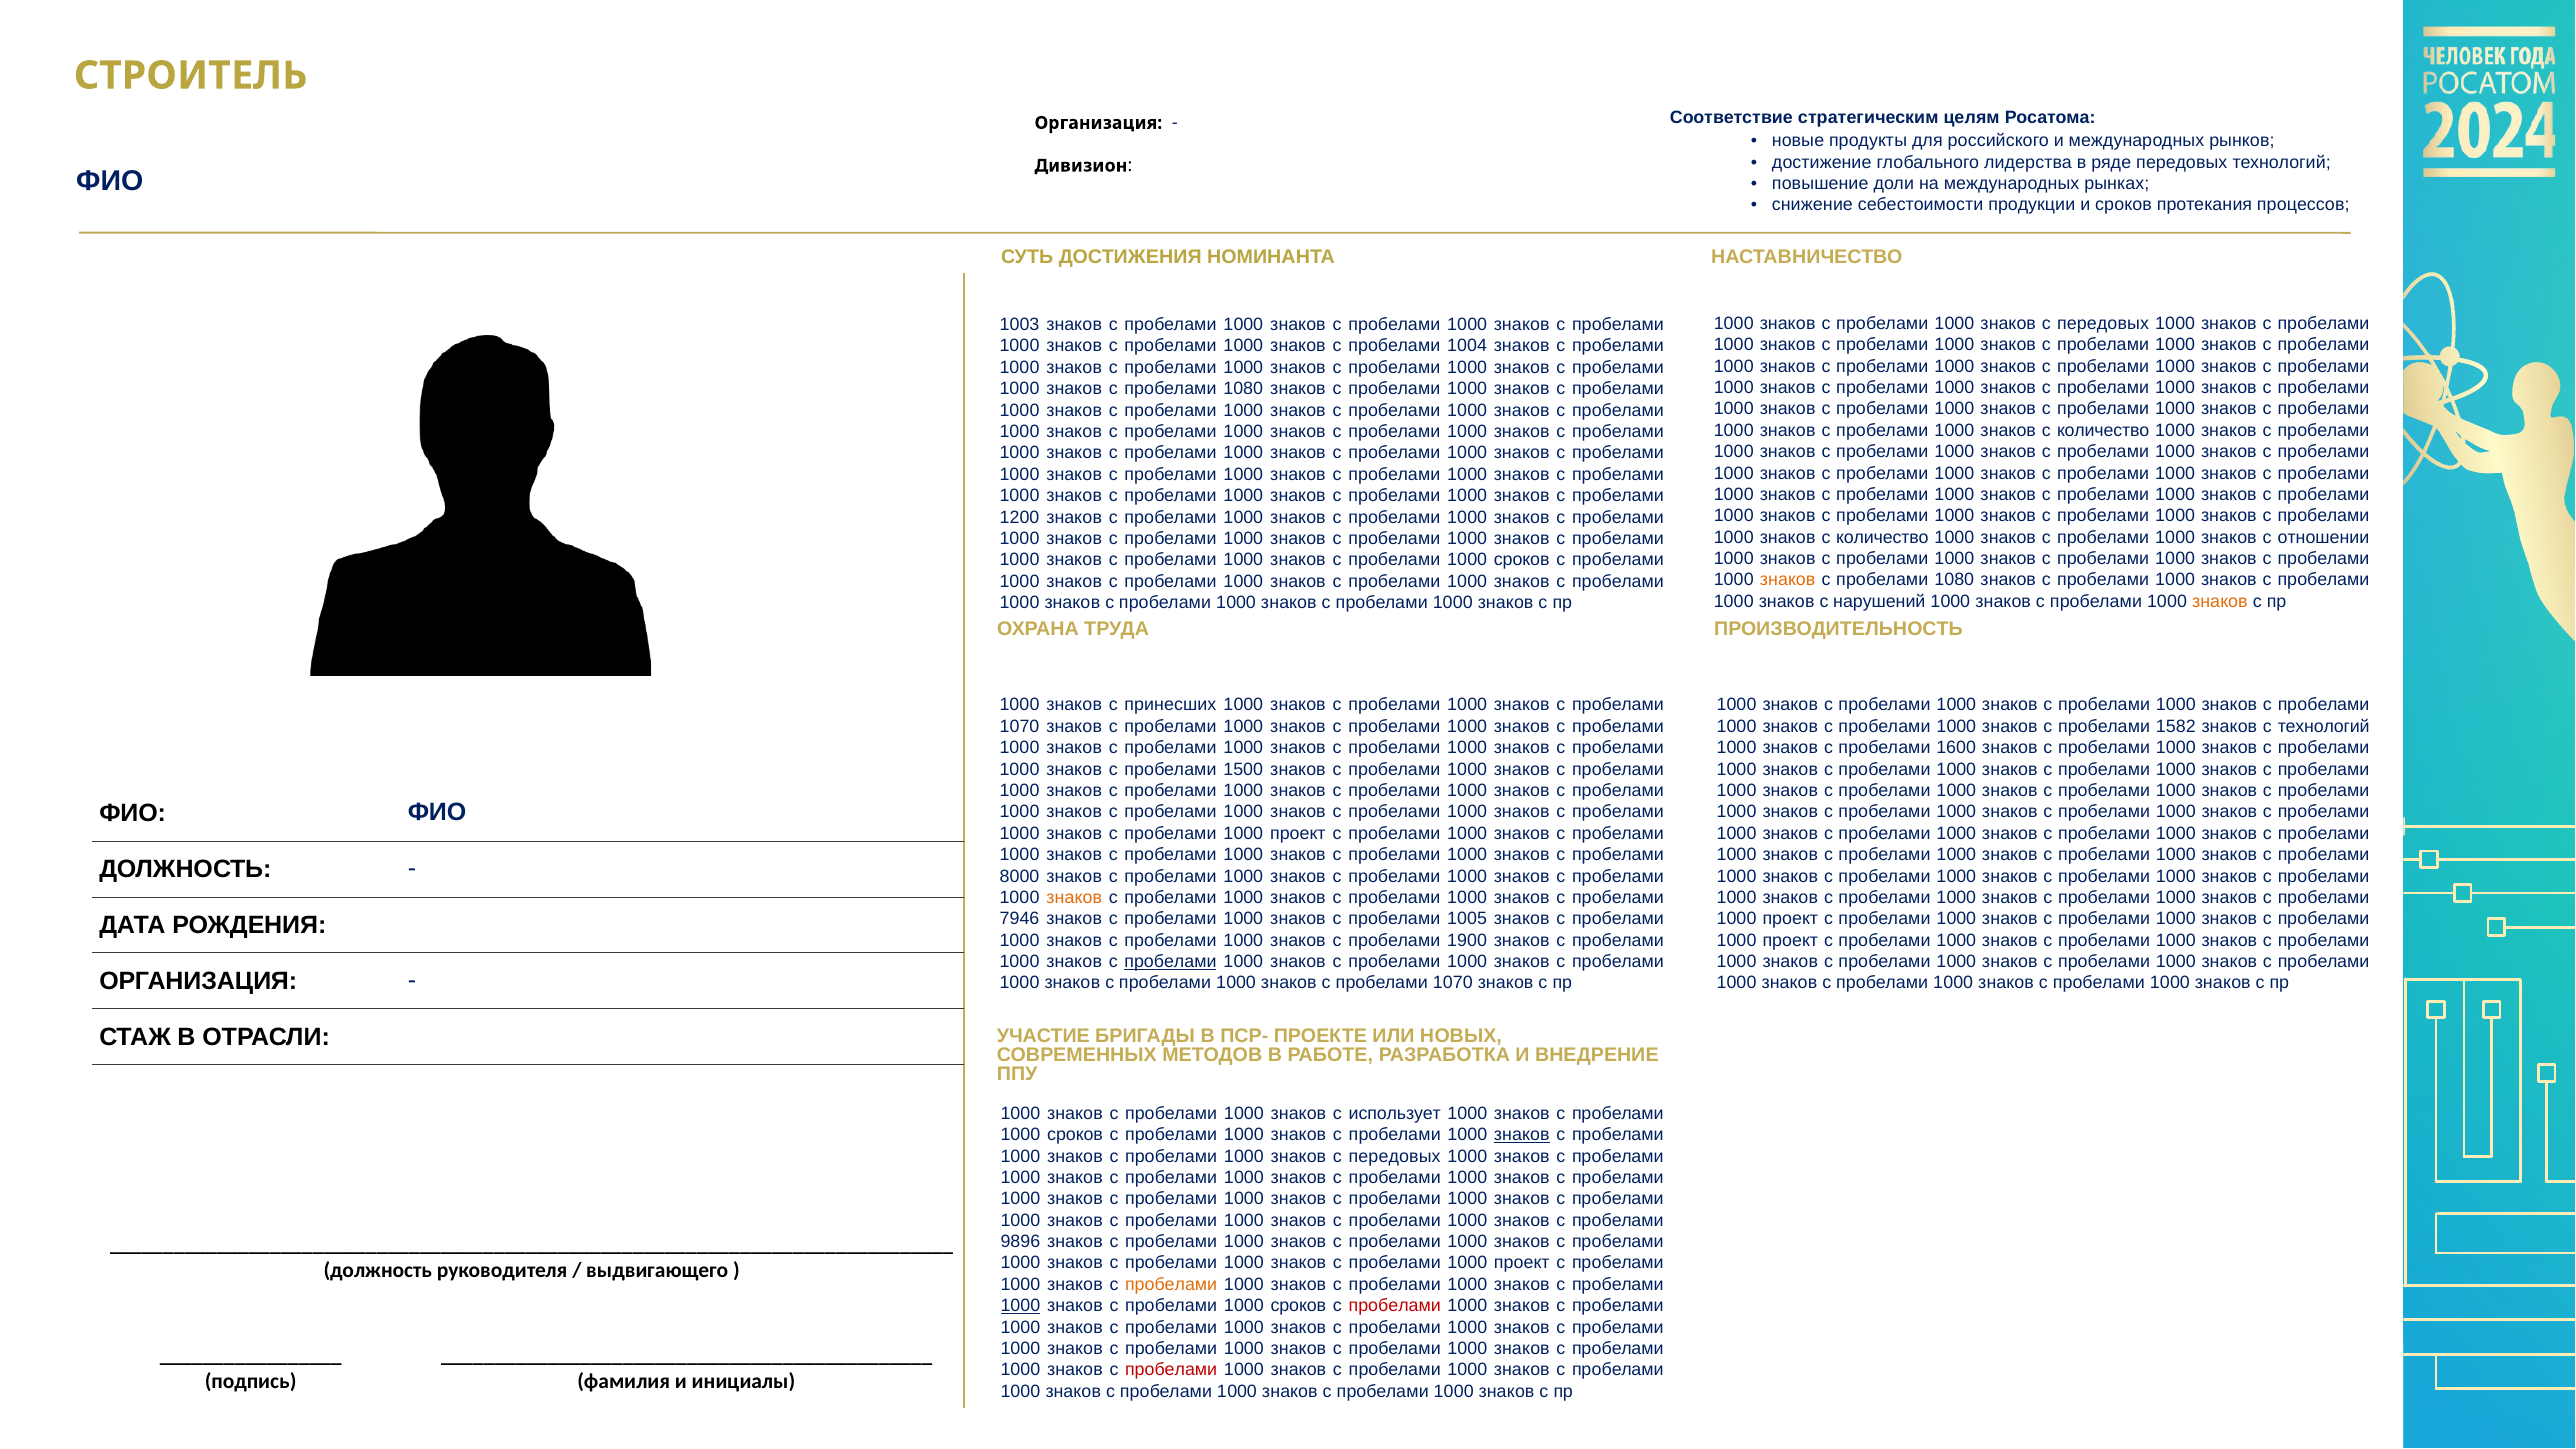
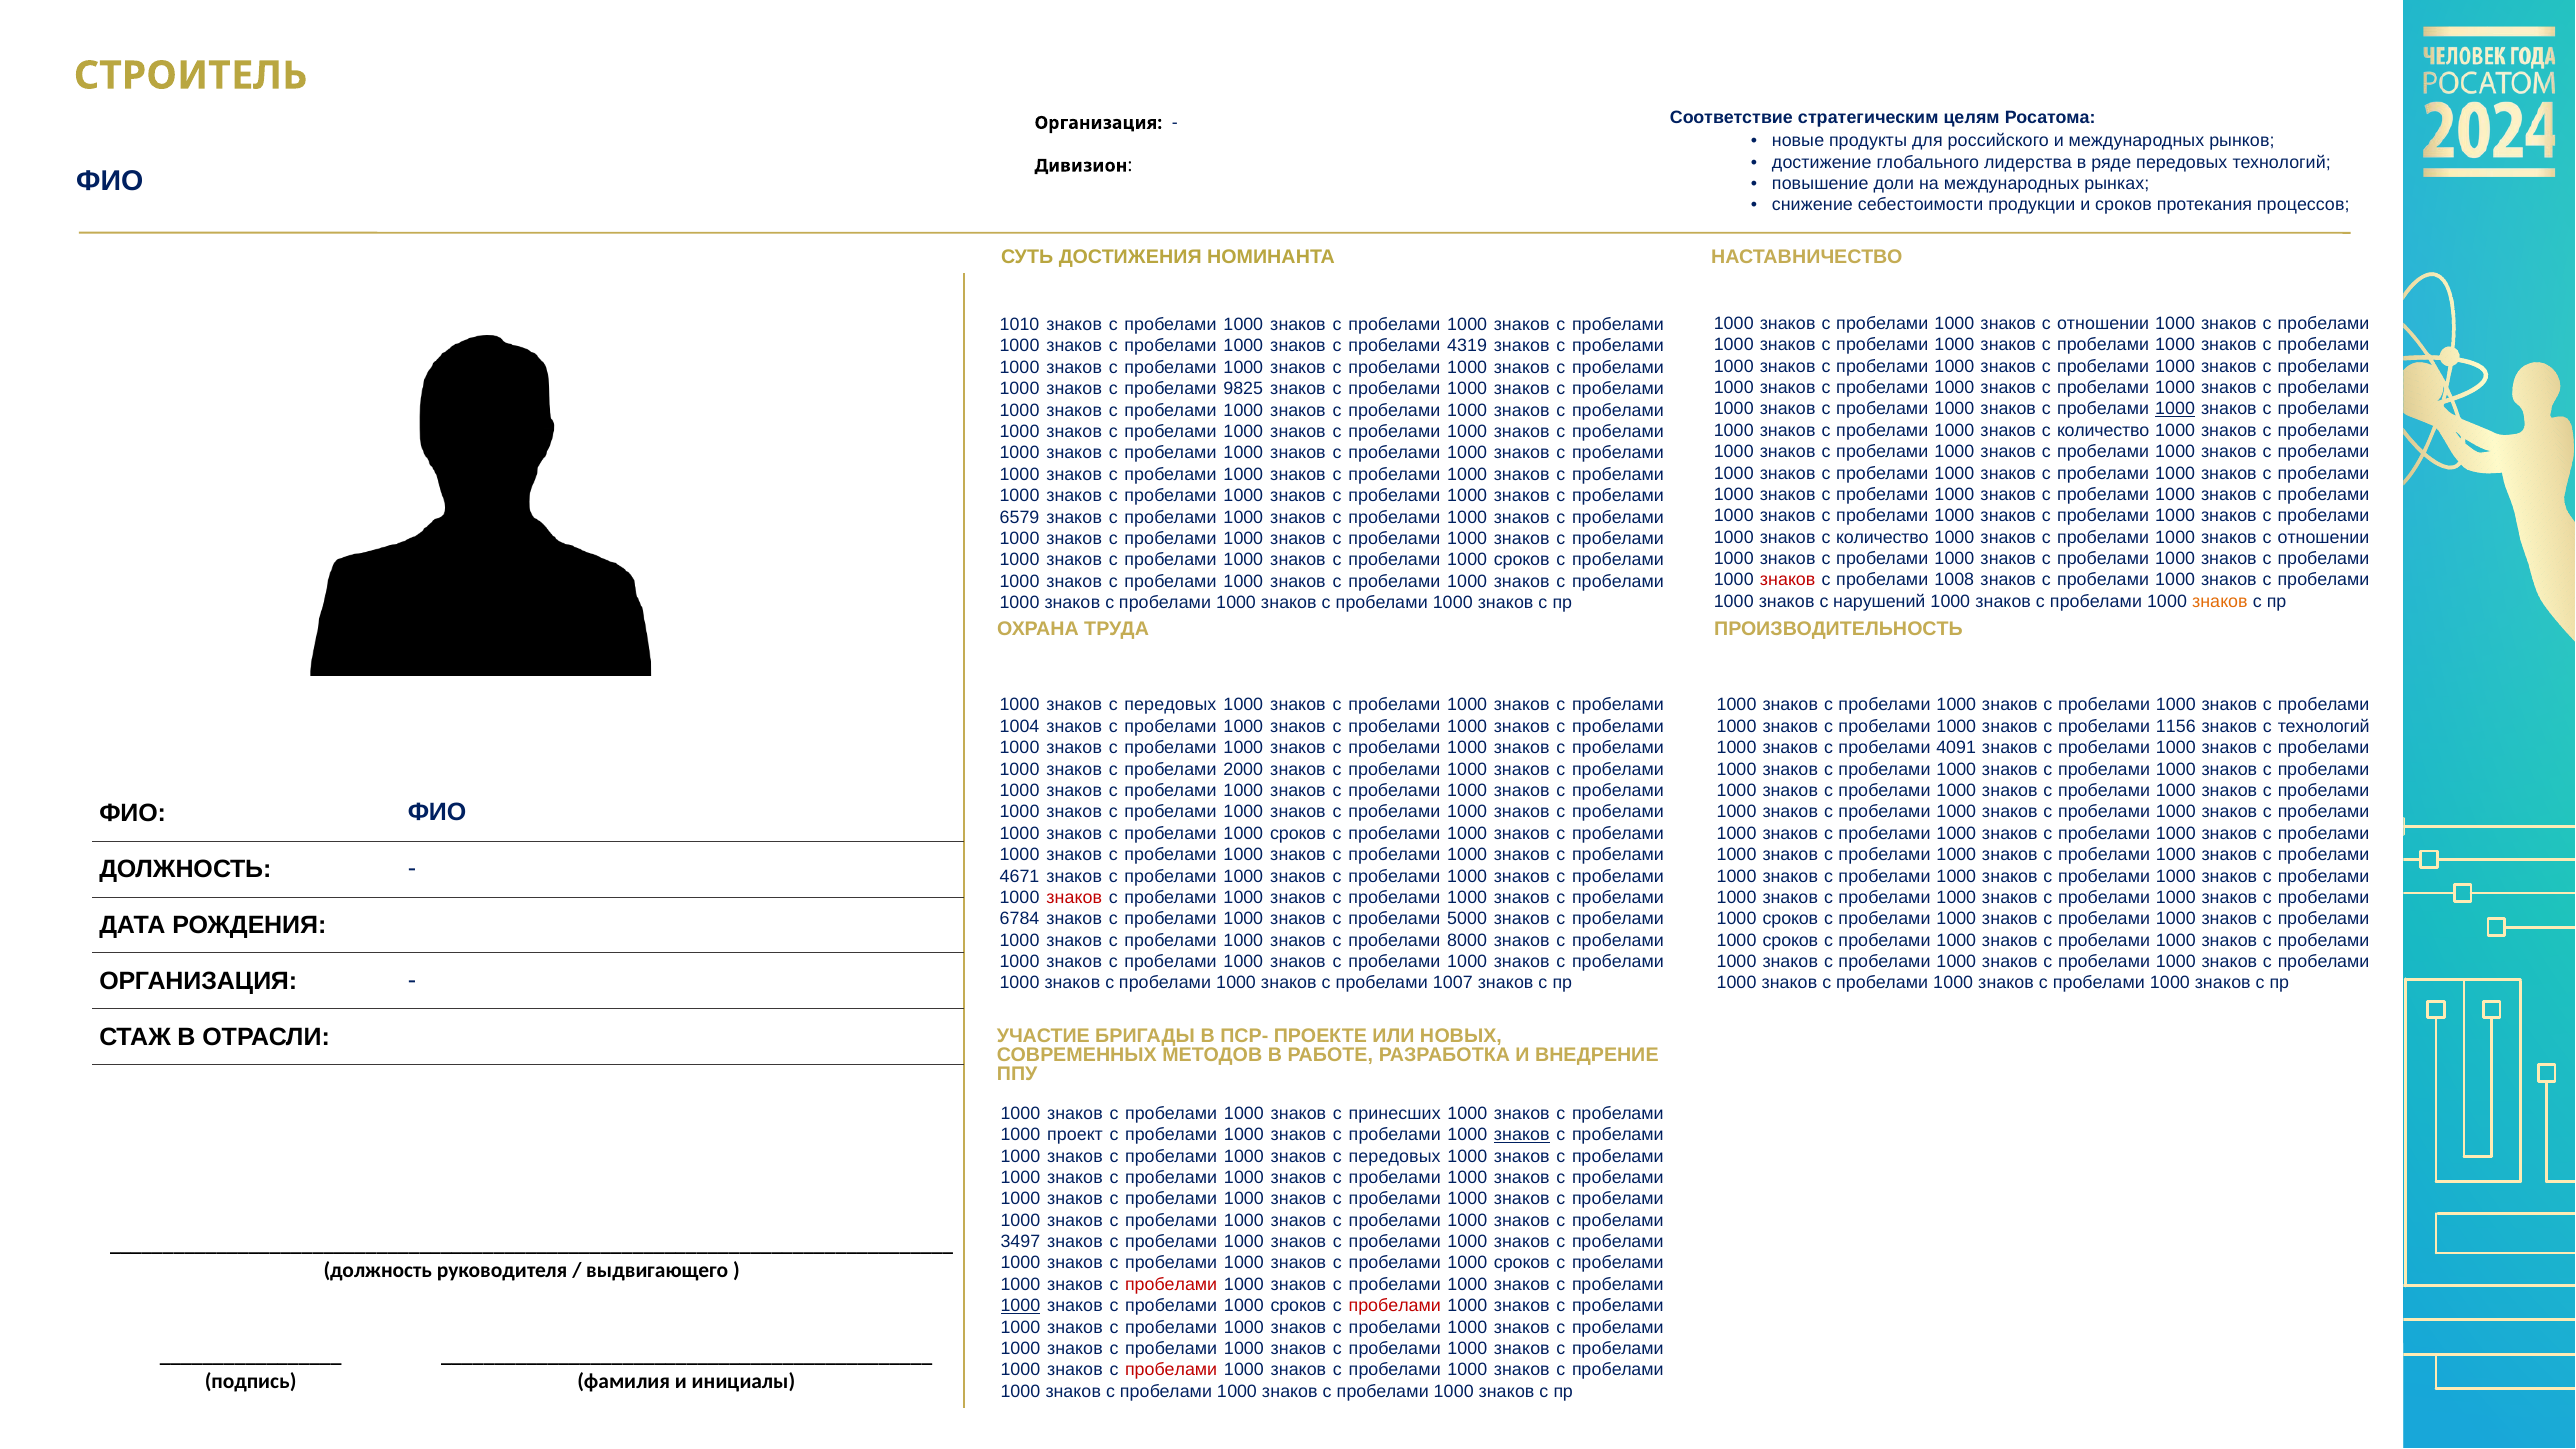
передовых at (2103, 324): передовых -> отношении
1003: 1003 -> 1010
1004: 1004 -> 4319
1080 at (1243, 389): 1080 -> 9825
1000 at (2175, 409) underline: none -> present
1200: 1200 -> 6579
знаков at (1788, 580) colour: orange -> red
1080 at (1954, 580): 1080 -> 1008
принесших at (1170, 705): принесших -> передовых
1070 at (1020, 727): 1070 -> 1004
1582: 1582 -> 1156
1600: 1600 -> 4091
1500: 1500 -> 2000
проект at (1298, 833): проект -> сроков
8000: 8000 -> 4671
знаков at (1074, 898) colour: orange -> red
7946: 7946 -> 6784
1005: 1005 -> 5000
проект at (1790, 919): проект -> сроков
1900: 1900 -> 8000
проект at (1790, 940): проект -> сроков
пробелами at (1170, 962) underline: present -> none
1070 at (1453, 983): 1070 -> 1007
использует: использует -> принесших
сроков at (1075, 1135): сроков -> проект
9896: 9896 -> 3497
проект at (1522, 1263): проект -> сроков
пробелами at (1171, 1285) colour: orange -> red
